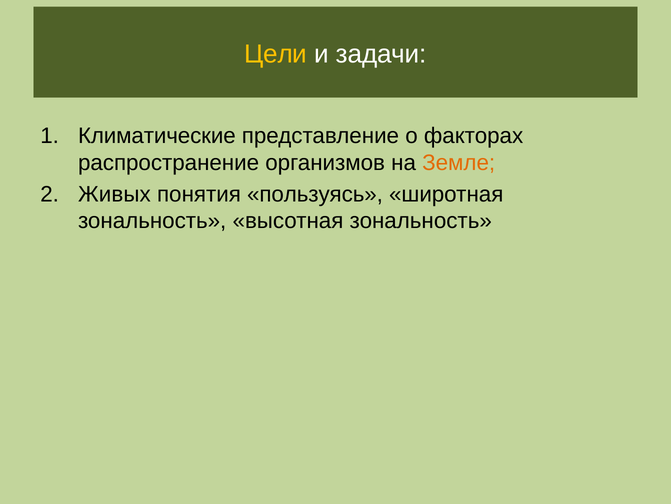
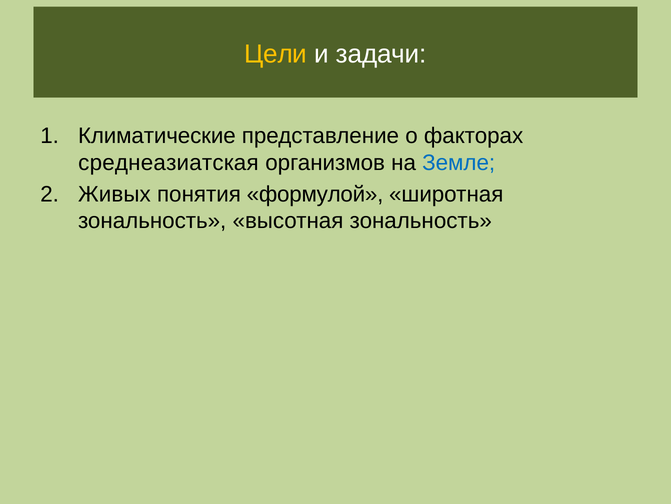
распространение: распространение -> среднеазиатская
Земле colour: orange -> blue
пользуясь: пользуясь -> формулой
